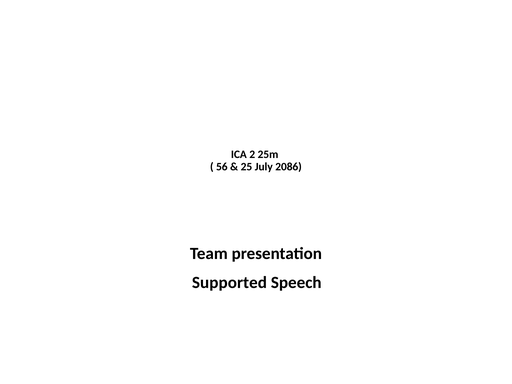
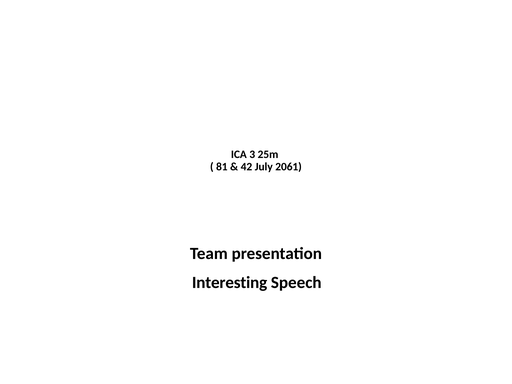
2: 2 -> 3
56: 56 -> 81
25: 25 -> 42
2086: 2086 -> 2061
Supported: Supported -> Interesting
